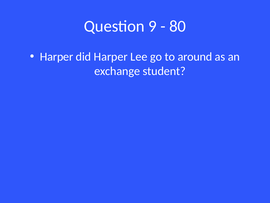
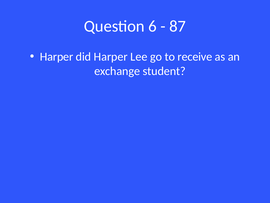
9: 9 -> 6
80: 80 -> 87
around: around -> receive
